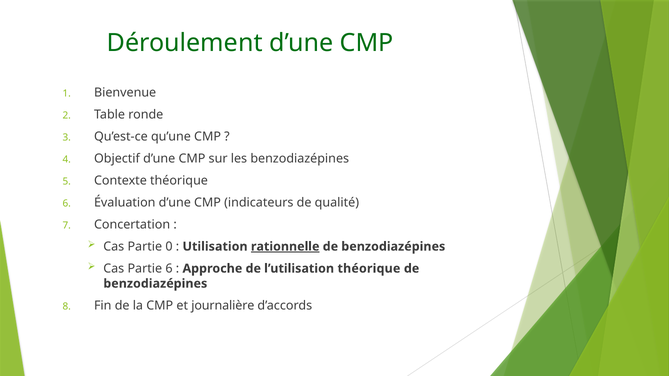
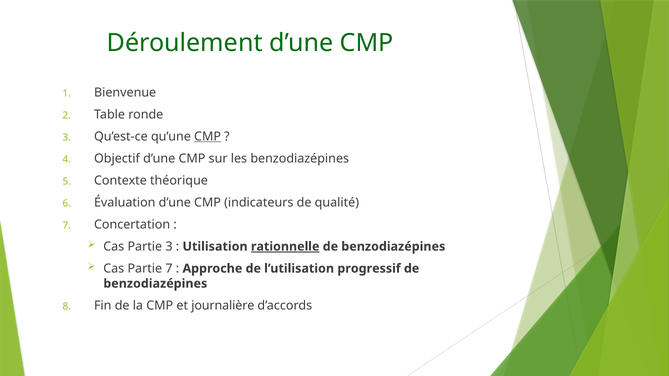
CMP at (208, 137) underline: none -> present
Partie 0: 0 -> 3
Partie 6: 6 -> 7
l’utilisation théorique: théorique -> progressif
